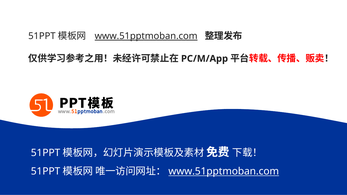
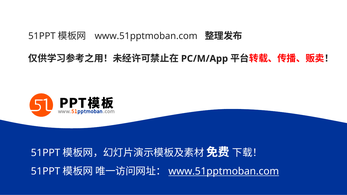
www.51pptmoban.com at (146, 36) underline: present -> none
